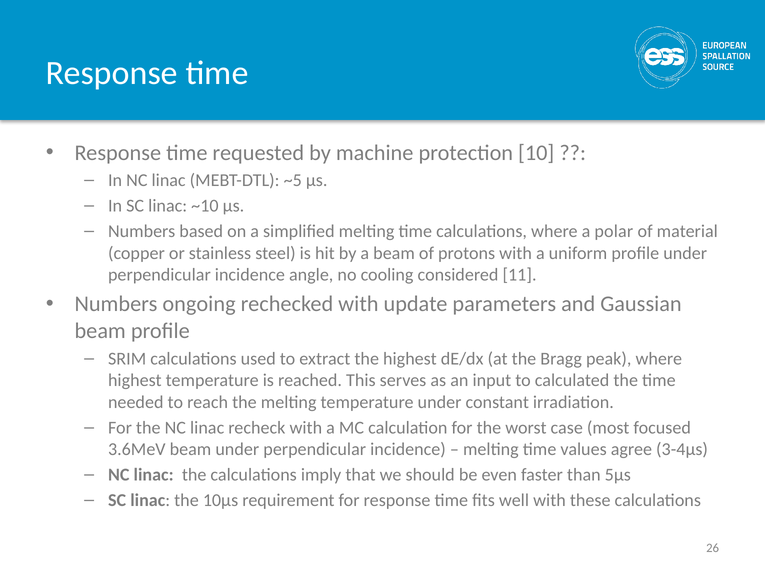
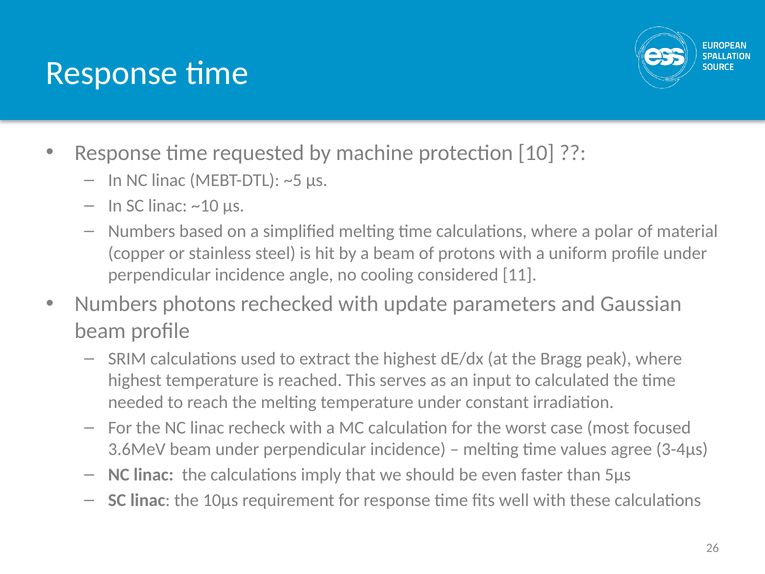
ongoing: ongoing -> photons
